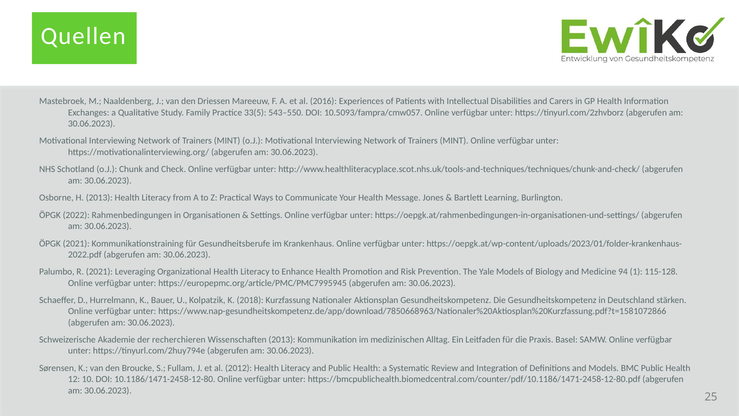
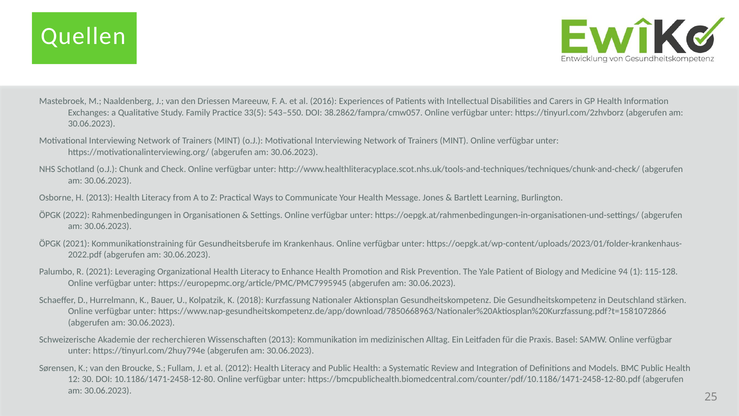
10.5093/fampra/cmw057: 10.5093/fampra/cmw057 -> 38.2862/fampra/cmw057
Yale Models: Models -> Patient
10: 10 -> 30
